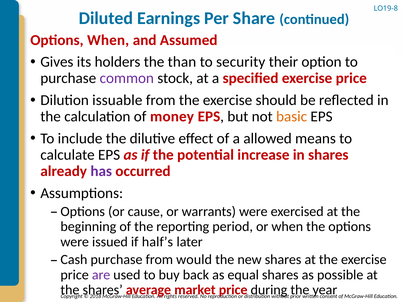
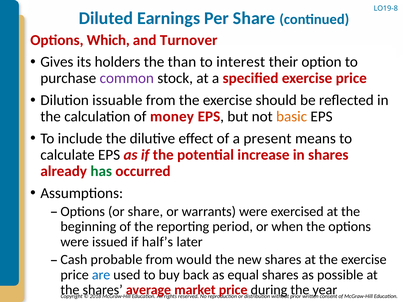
Options When: When -> Which
Assumed: Assumed -> Turnover
security: security -> interest
allowed: allowed -> present
has colour: purple -> green
or cause: cause -> share
Cash purchase: purchase -> probable
are colour: purple -> blue
